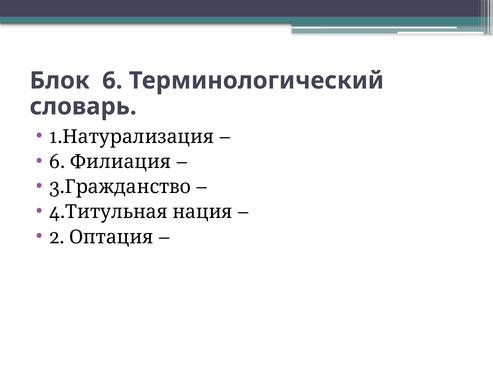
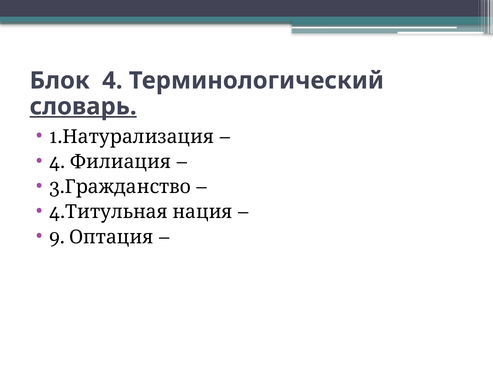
Блок 6: 6 -> 4
словарь underline: none -> present
6 at (57, 162): 6 -> 4
2: 2 -> 9
